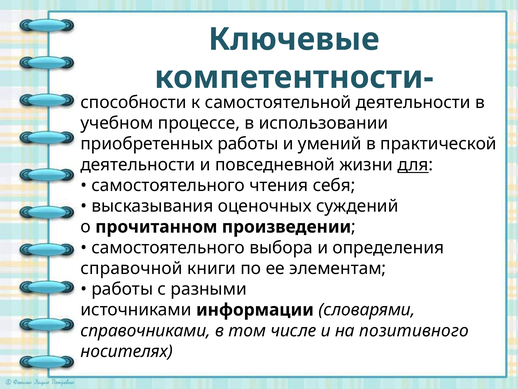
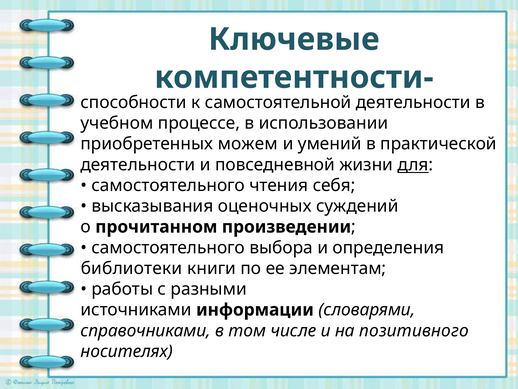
приобретенных работы: работы -> можем
справочной: справочной -> библиотеки
